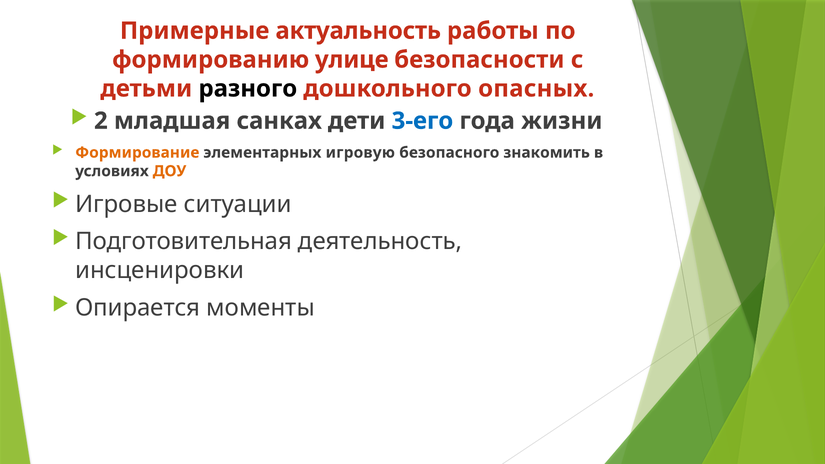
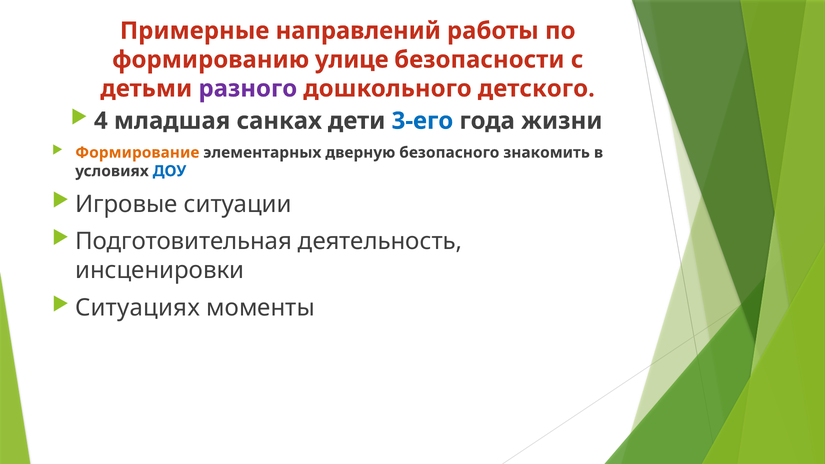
актуальность: актуальность -> направлений
разного colour: black -> purple
опасных: опасных -> детского
2: 2 -> 4
игровую: игровую -> дверную
ДОУ colour: orange -> blue
Опирается: Опирается -> Ситуациях
